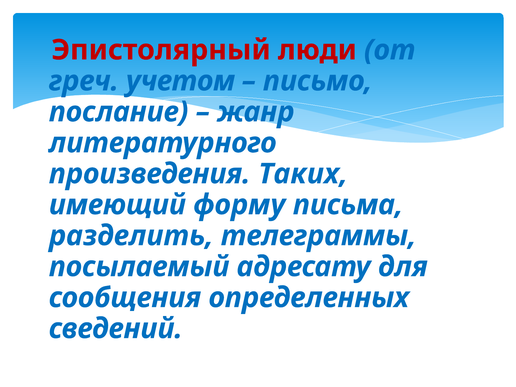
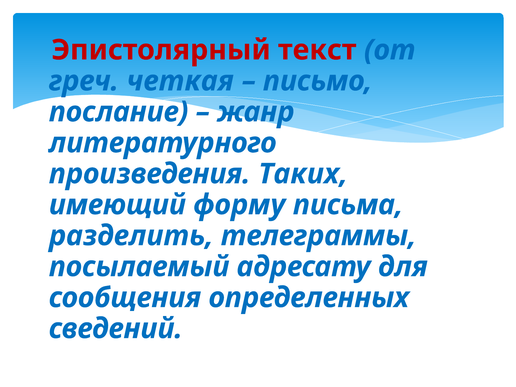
люди: люди -> текст
учетом: учетом -> четкая
